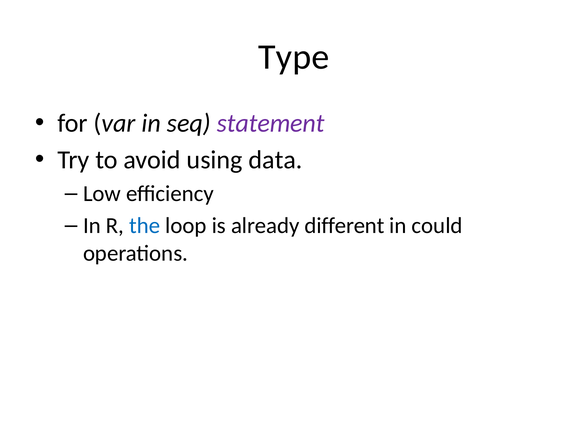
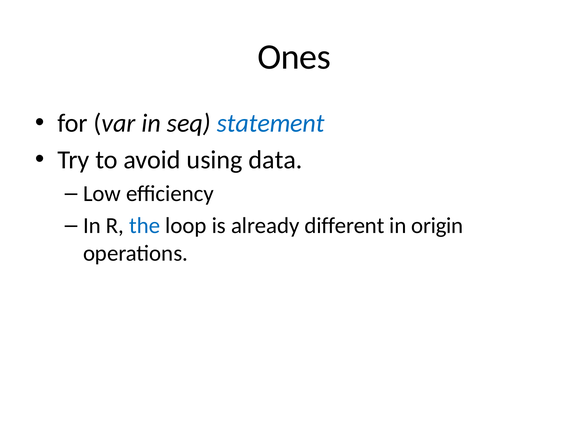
Type: Type -> Ones
statement colour: purple -> blue
could: could -> origin
